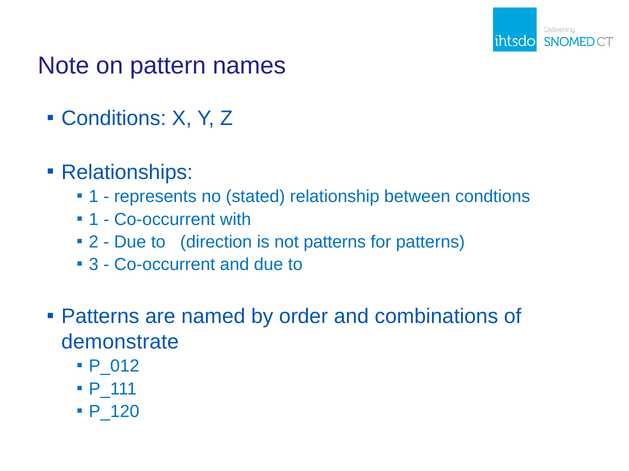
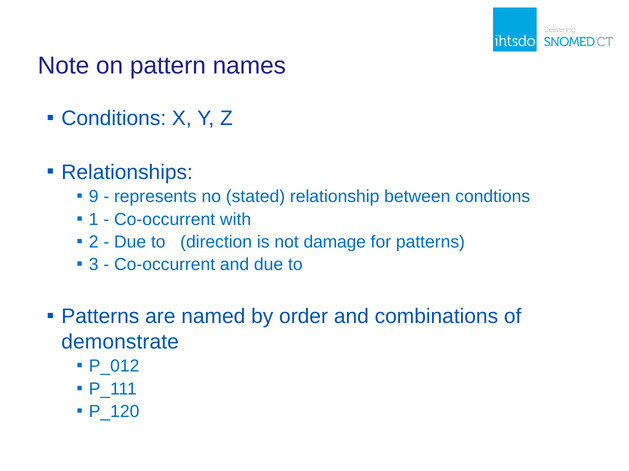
1 at (94, 197): 1 -> 9
not patterns: patterns -> damage
